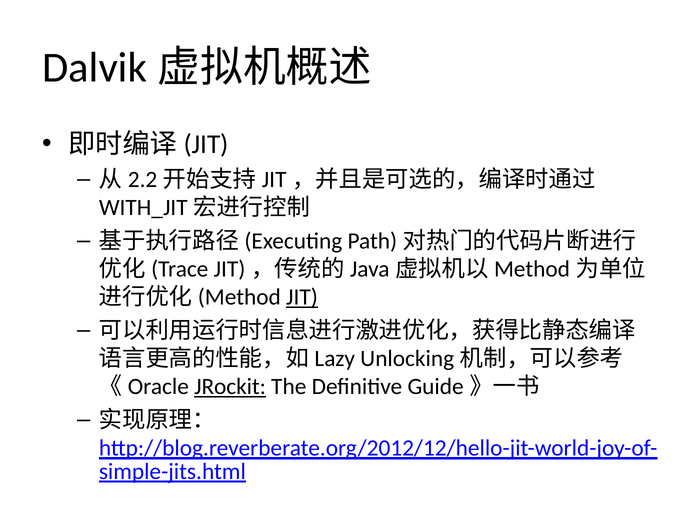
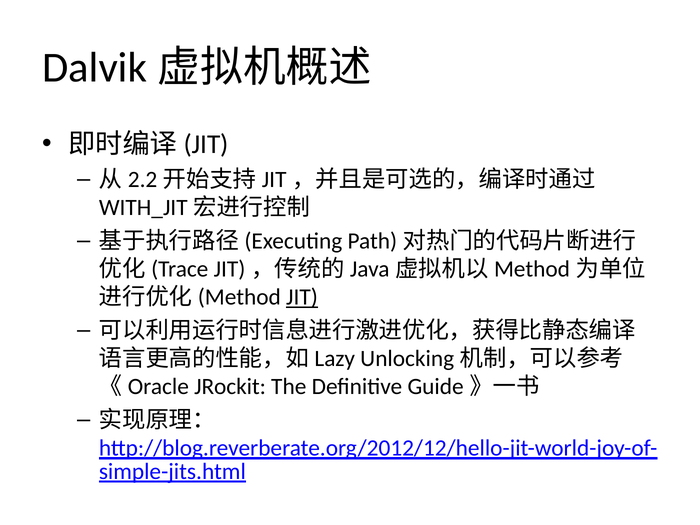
JRockit underline: present -> none
